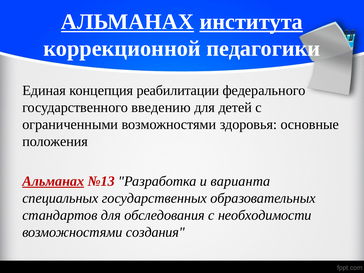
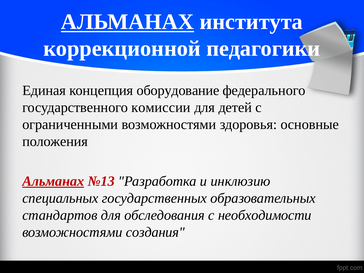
института underline: present -> none
реабилитации: реабилитации -> оборудование
введению: введению -> комиссии
варианта: варианта -> инклюзию
